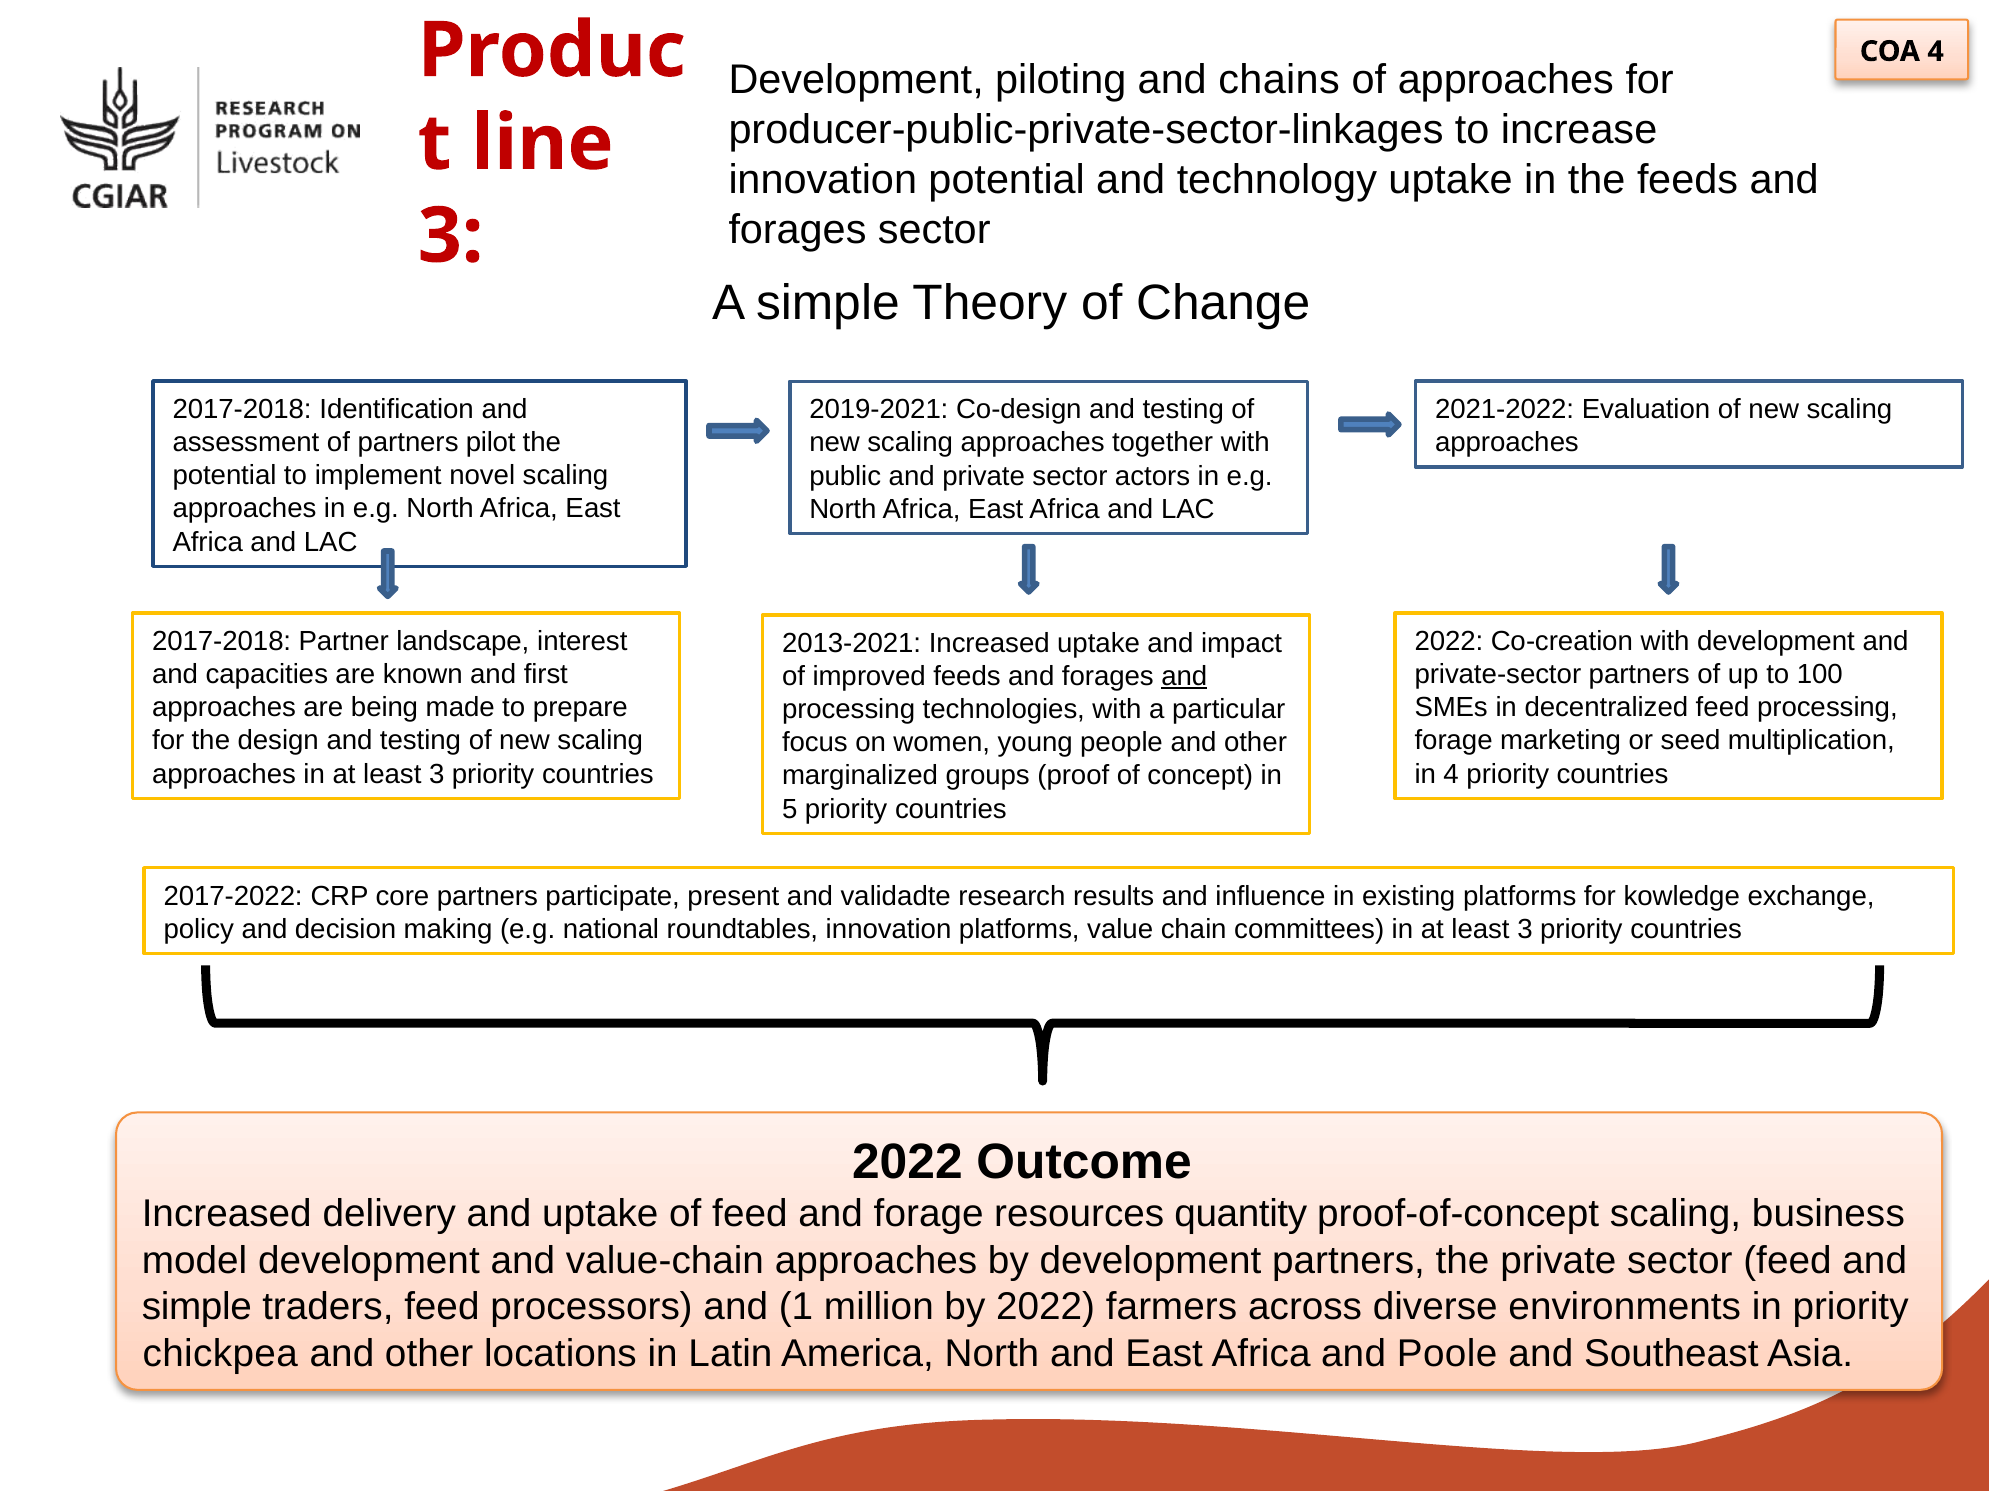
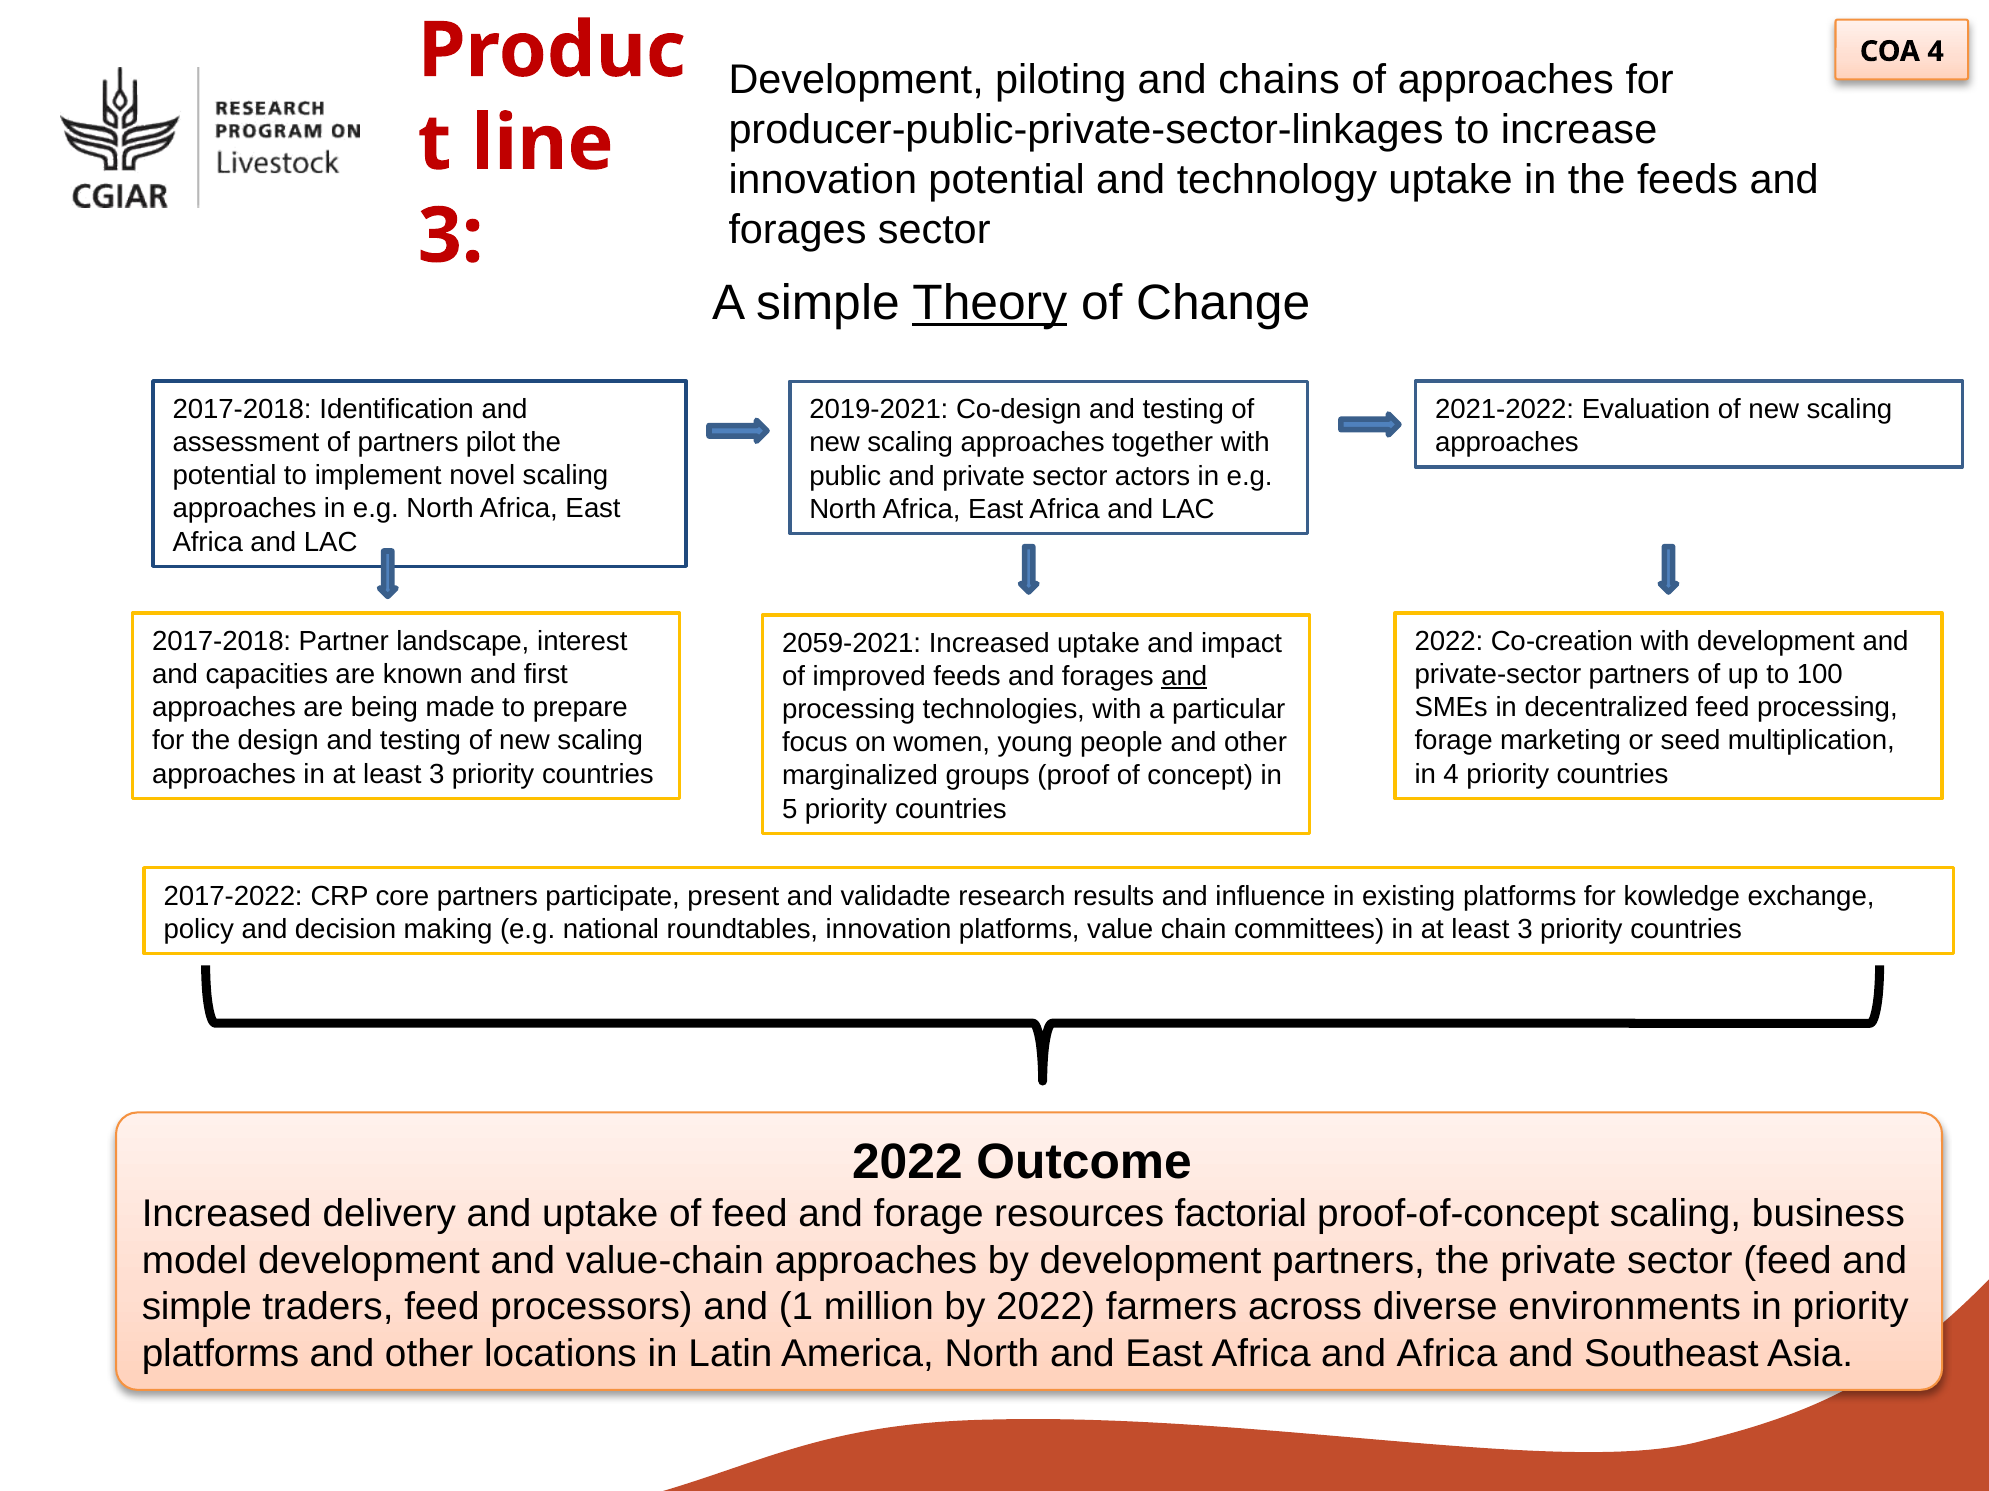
Theory underline: none -> present
2013-2021: 2013-2021 -> 2059-2021
quantity: quantity -> factorial
chickpea at (220, 1354): chickpea -> platforms
and Poole: Poole -> Africa
